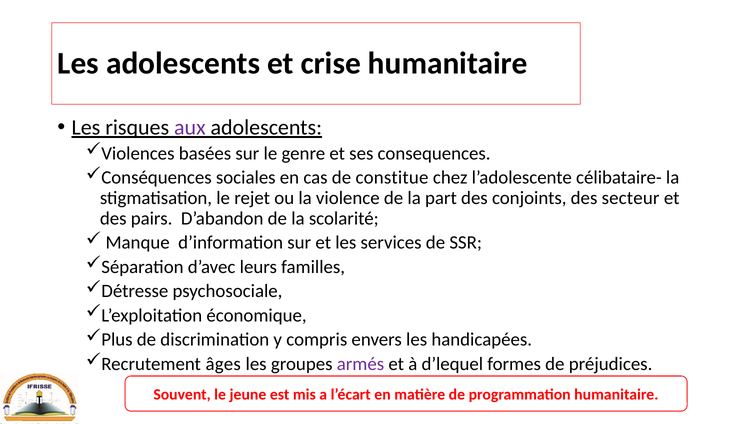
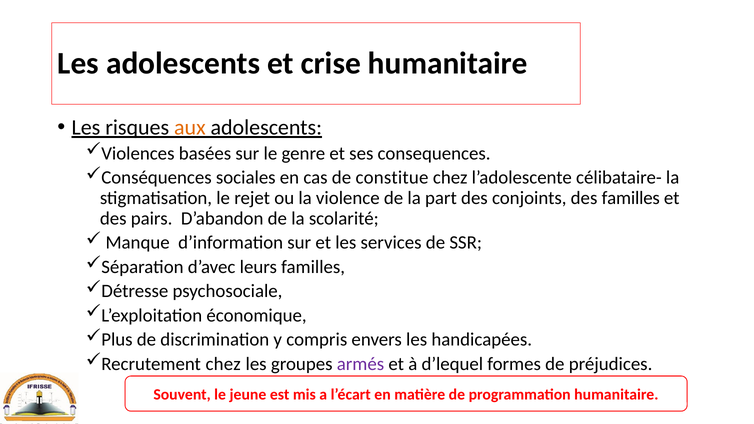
aux colour: purple -> orange
des secteur: secteur -> familles
Recrutement âges: âges -> chez
